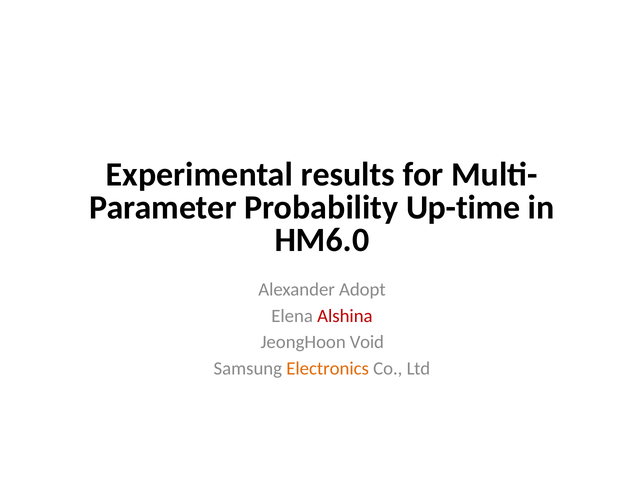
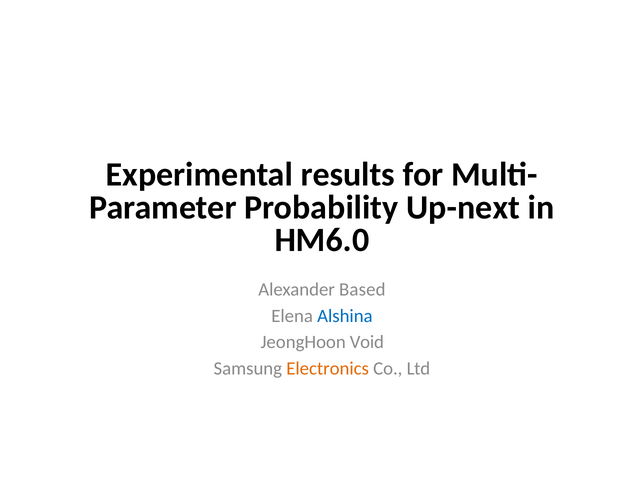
Up-time: Up-time -> Up-next
Adopt: Adopt -> Based
Alshina colour: red -> blue
